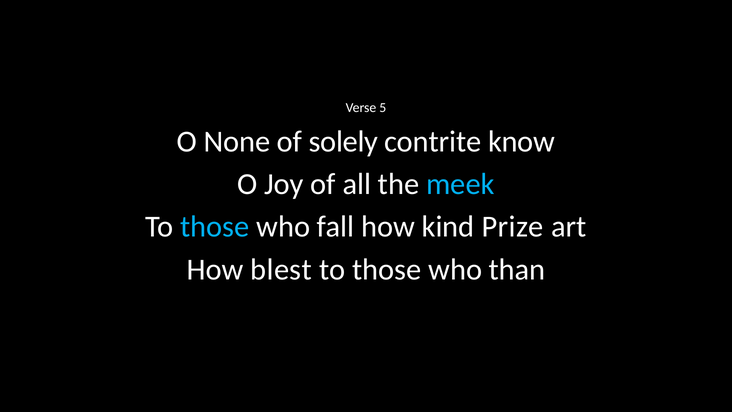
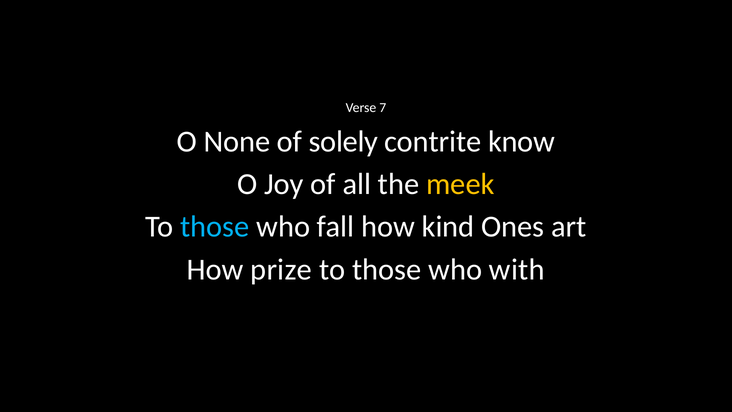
5: 5 -> 7
meek colour: light blue -> yellow
Prize: Prize -> Ones
blest: blest -> prize
than: than -> with
